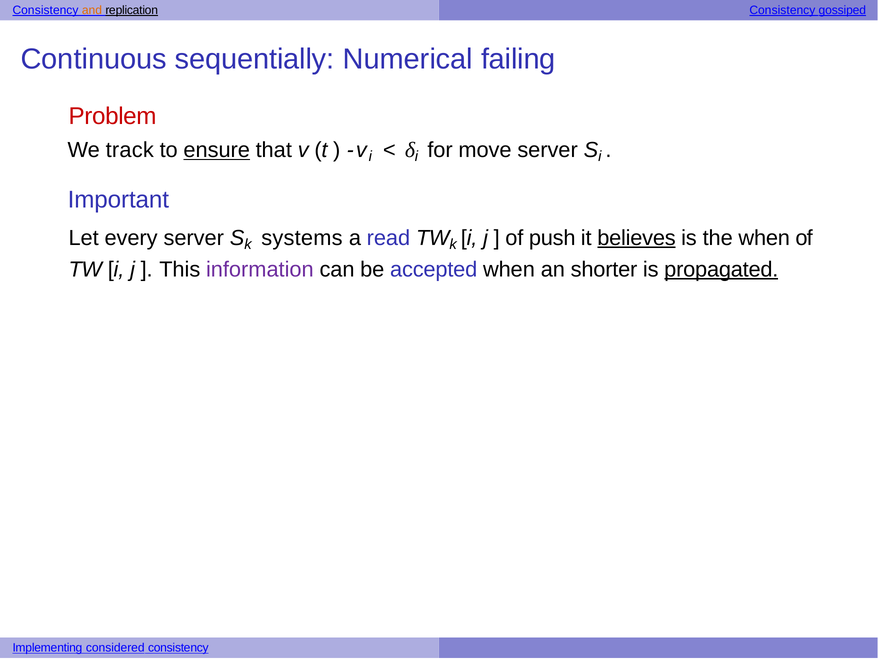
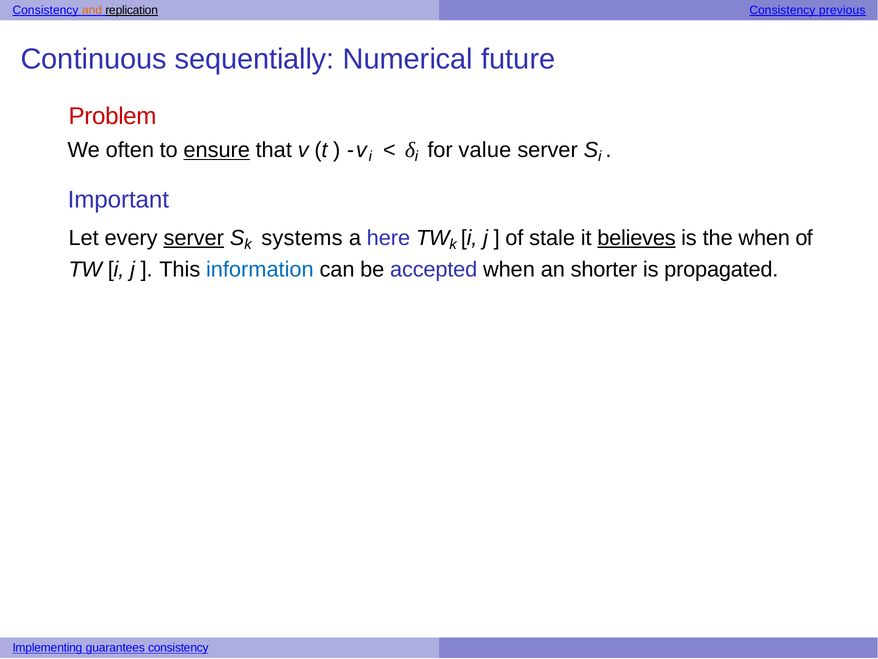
gossiped: gossiped -> previous
failing: failing -> future
track: track -> often
move: move -> value
server at (194, 238) underline: none -> present
read: read -> here
push: push -> stale
information colour: purple -> blue
propagated underline: present -> none
considered: considered -> guarantees
